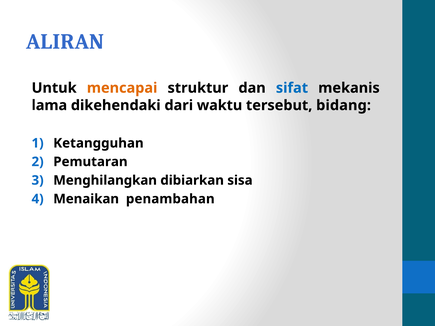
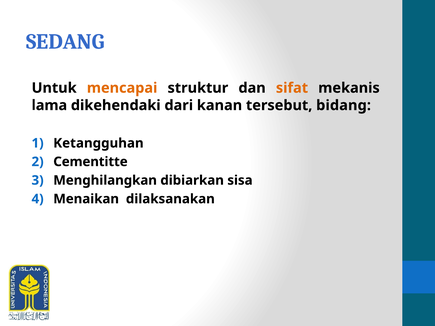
ALIRAN: ALIRAN -> SEDANG
sifat colour: blue -> orange
waktu: waktu -> kanan
Pemutaran: Pemutaran -> Cementitte
penambahan: penambahan -> dilaksanakan
